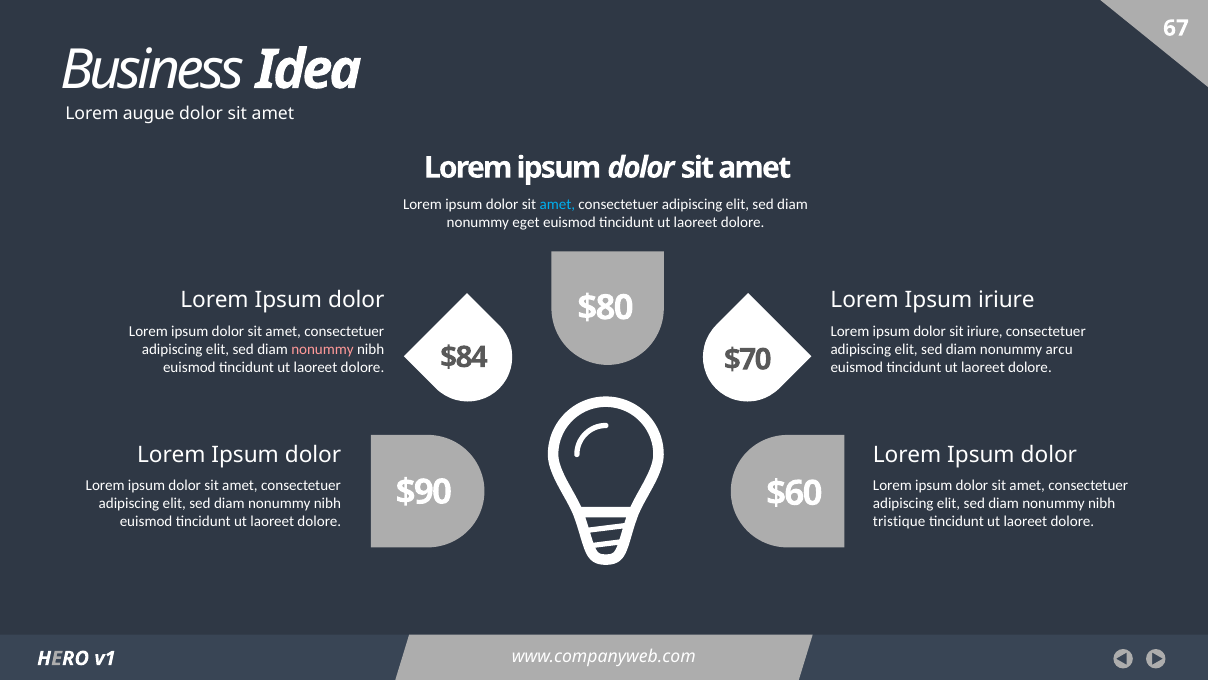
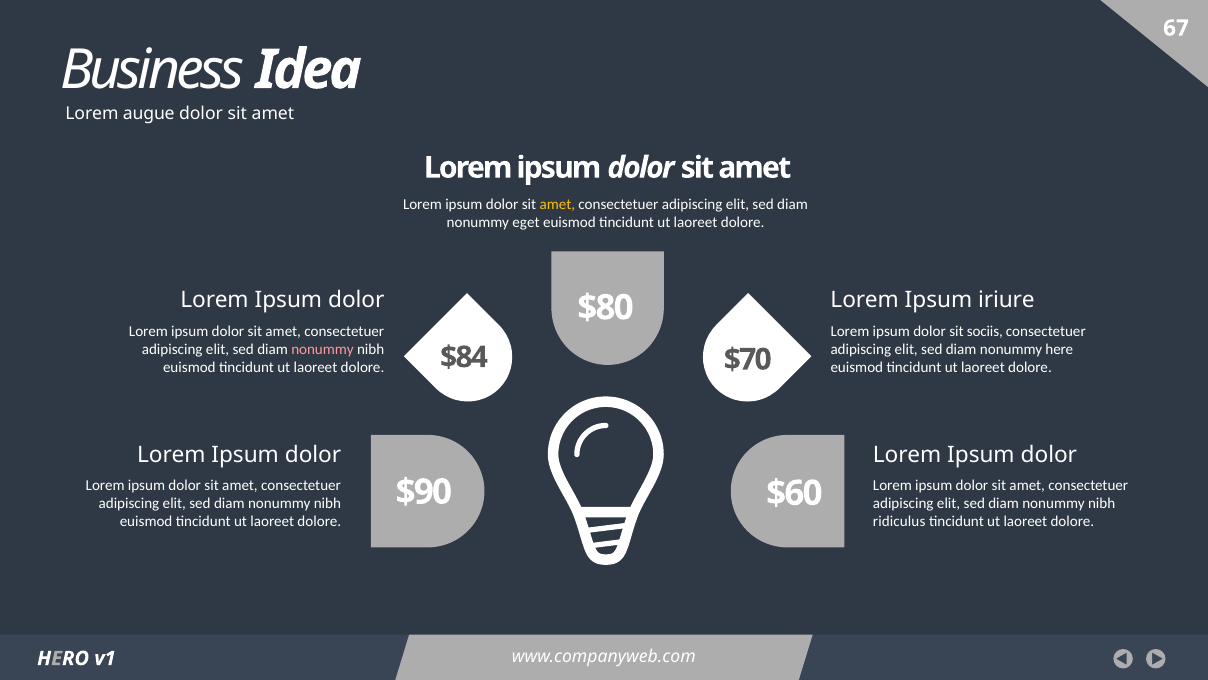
amet at (557, 204) colour: light blue -> yellow
sit iriure: iriure -> sociis
arcu: arcu -> here
tristique: tristique -> ridiculus
